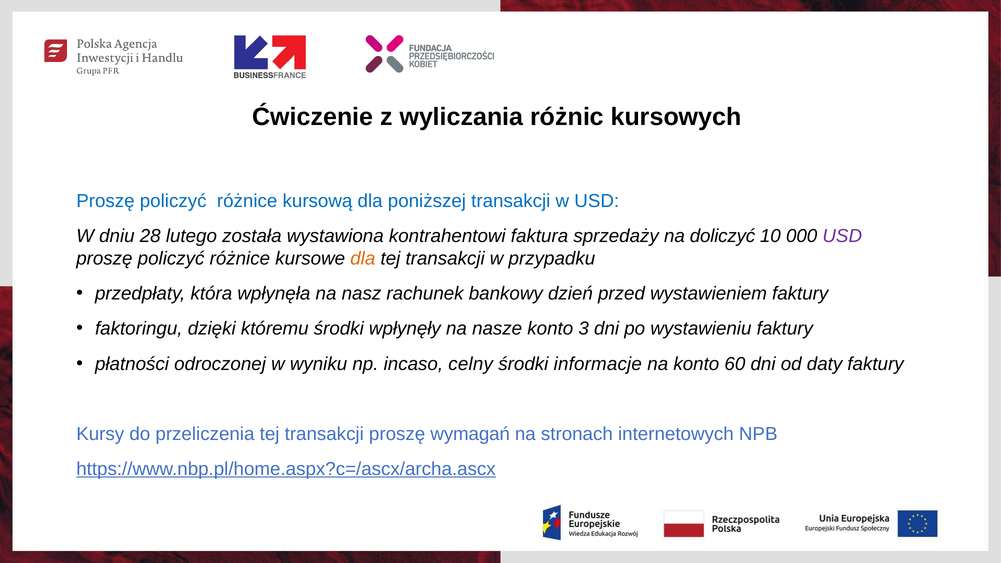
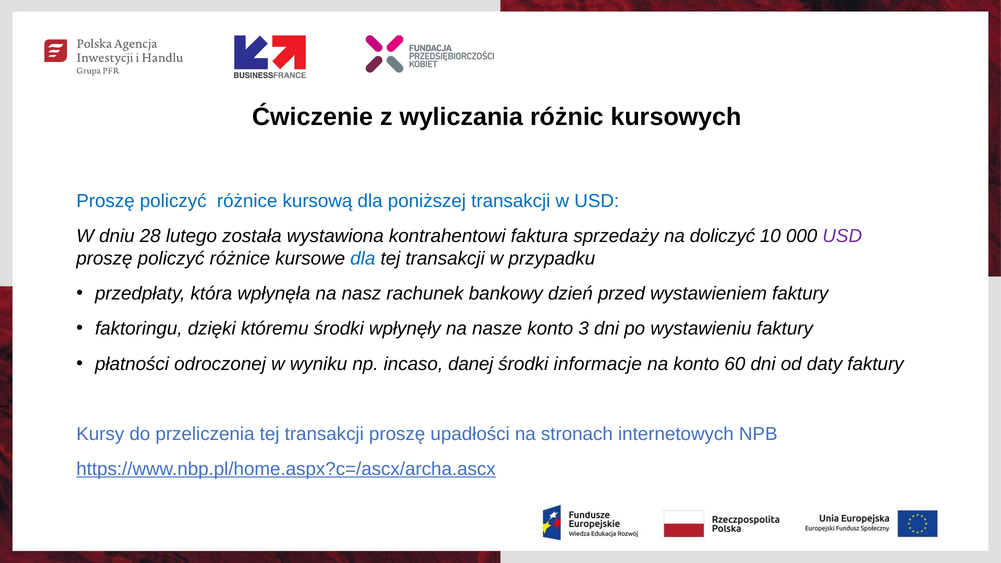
dla at (363, 259) colour: orange -> blue
celny: celny -> danej
wymagań: wymagań -> upadłości
